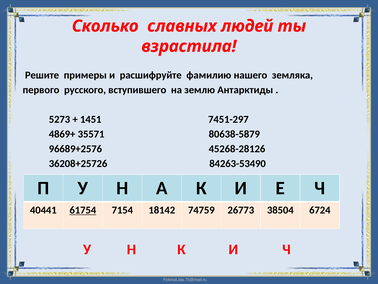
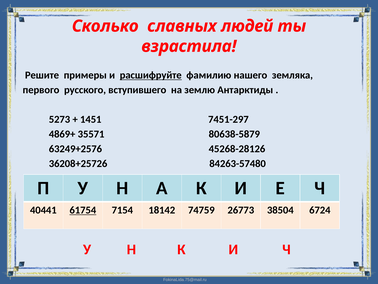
расшифруйте underline: none -> present
96689+2576: 96689+2576 -> 63249+2576
84263-53490: 84263-53490 -> 84263-57480
